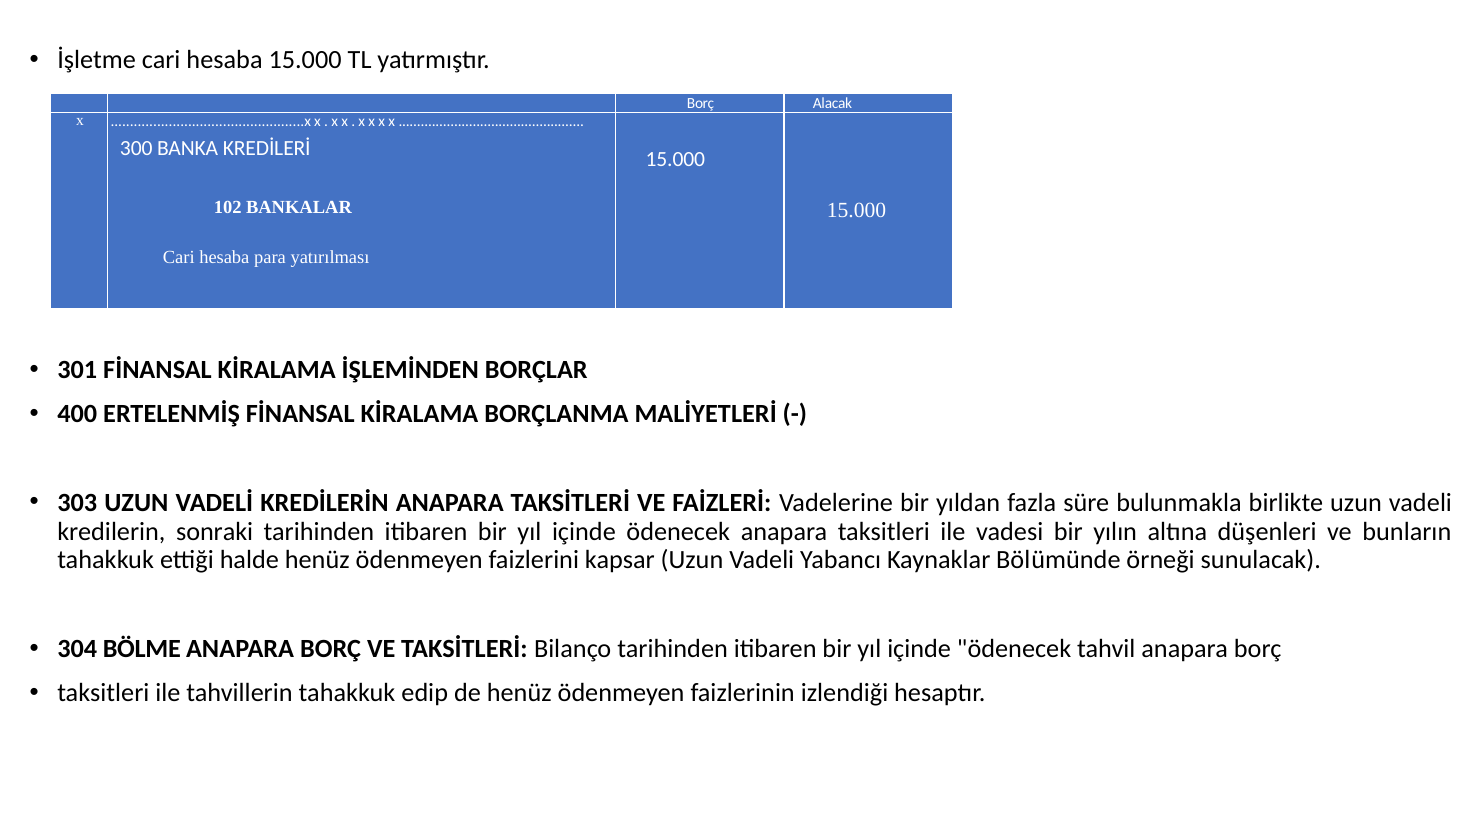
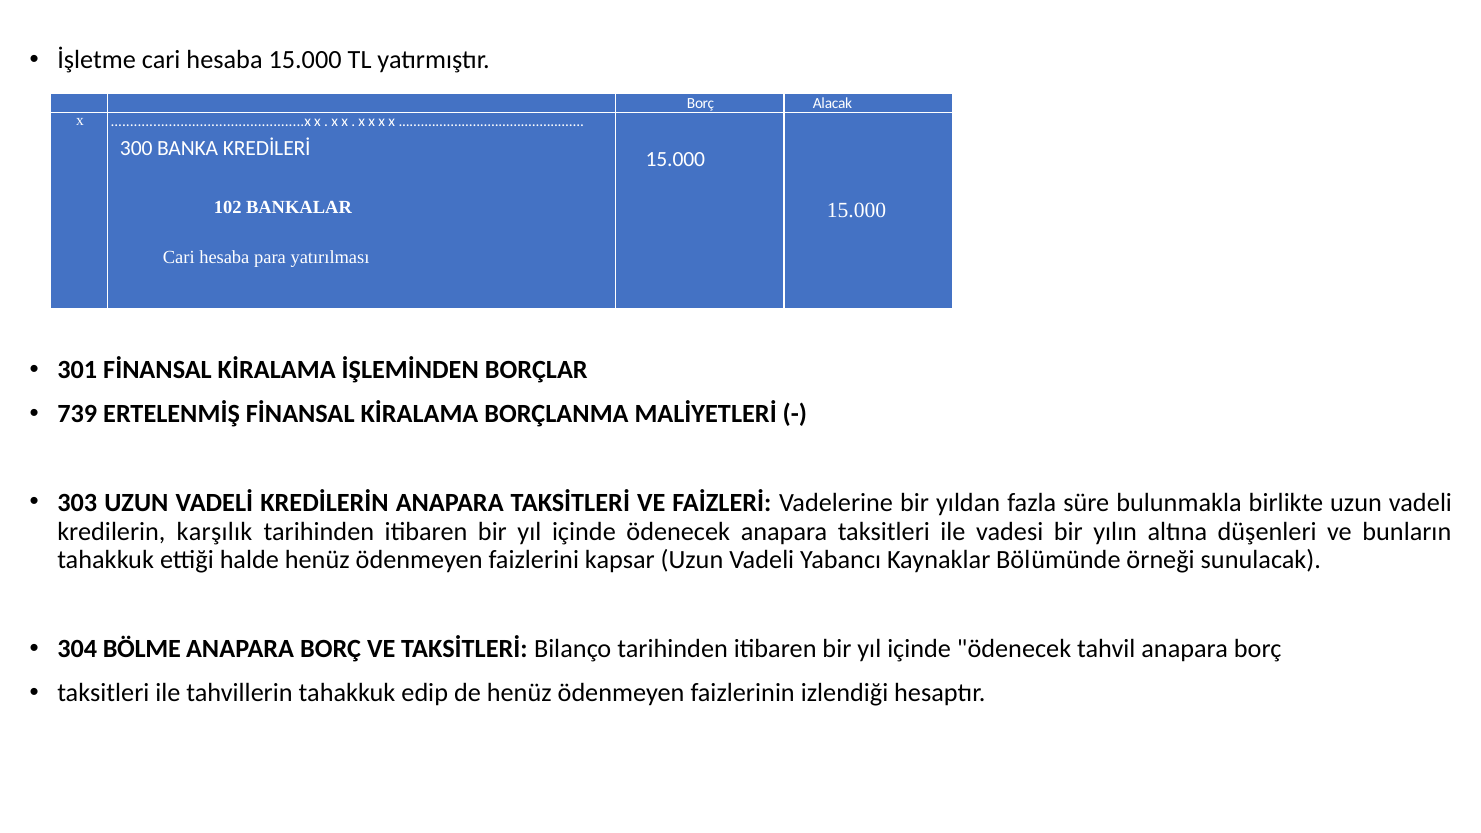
400: 400 -> 739
sonraki: sonraki -> karşılık
